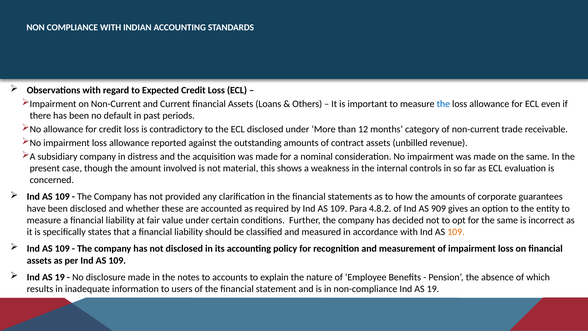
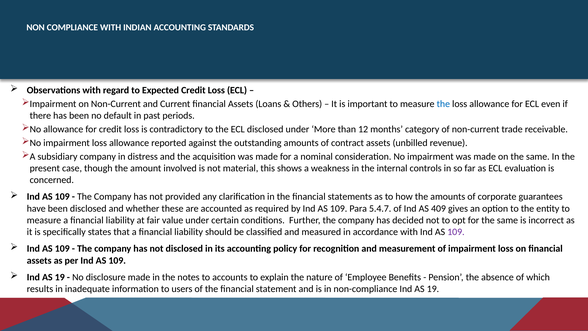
4.8.2: 4.8.2 -> 5.4.7
909: 909 -> 409
109 at (456, 232) colour: orange -> purple
